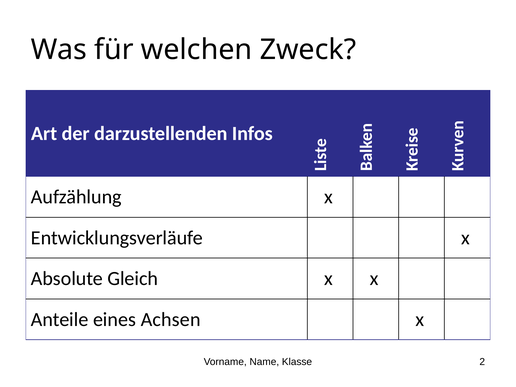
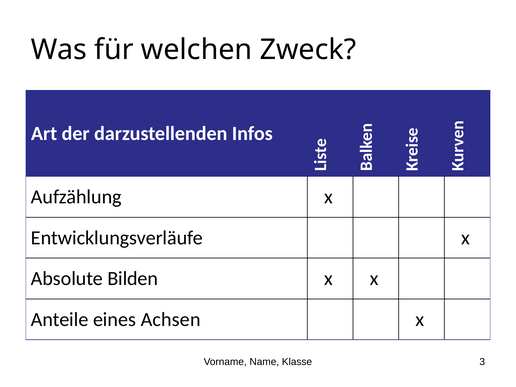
Gleich: Gleich -> Bilden
2: 2 -> 3
